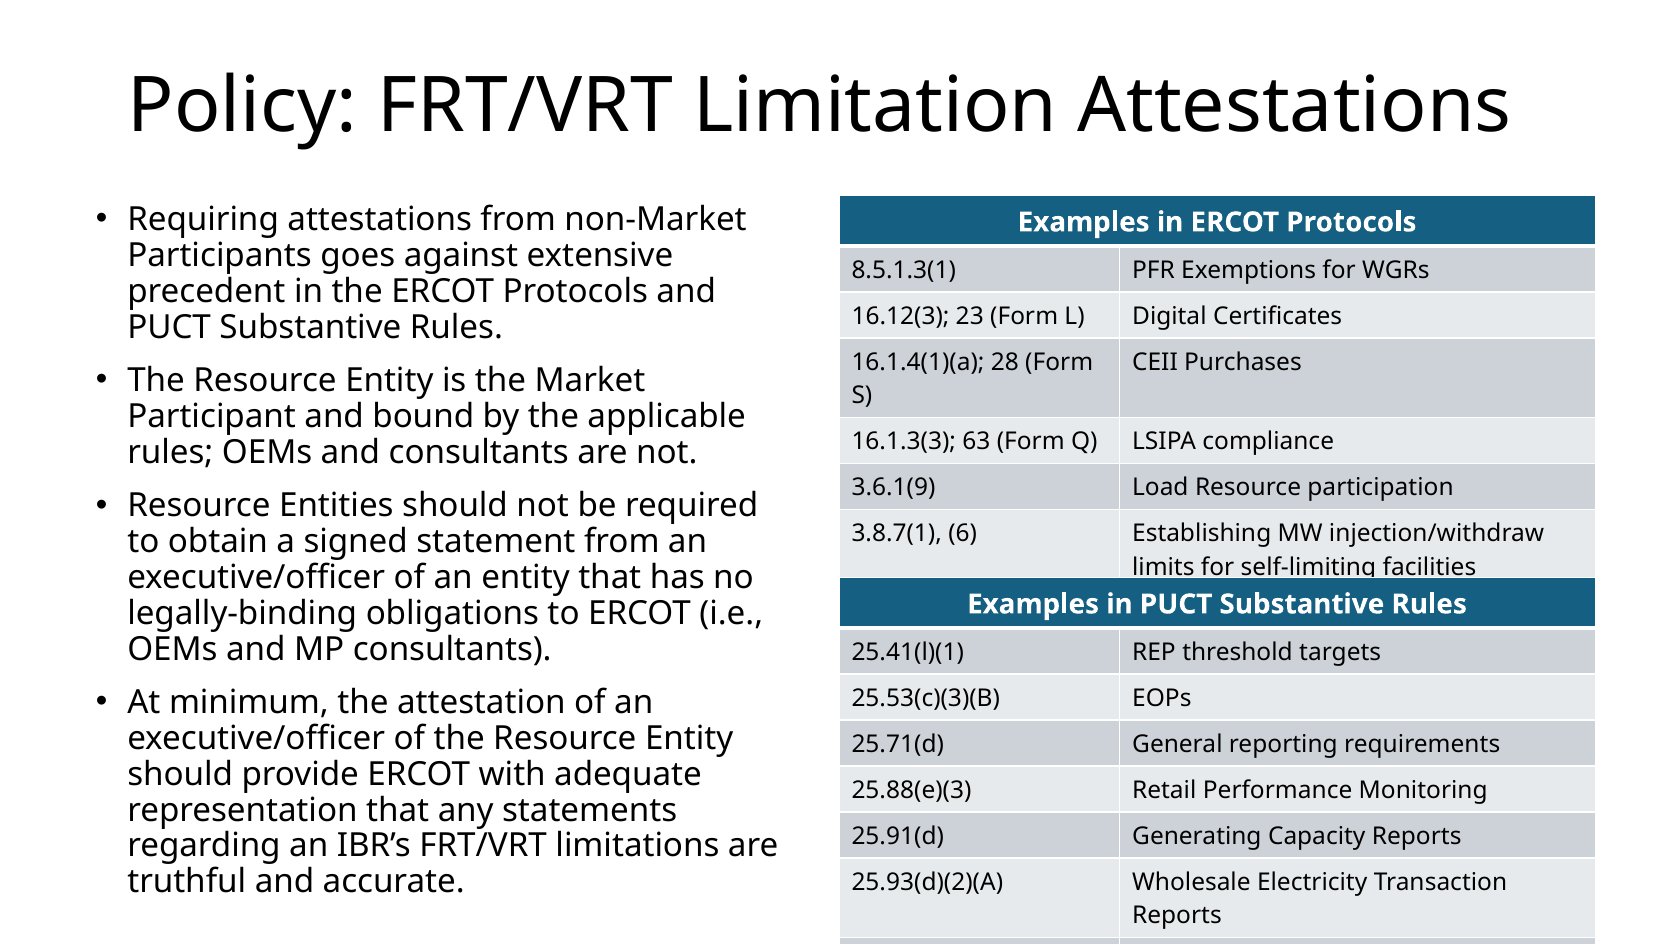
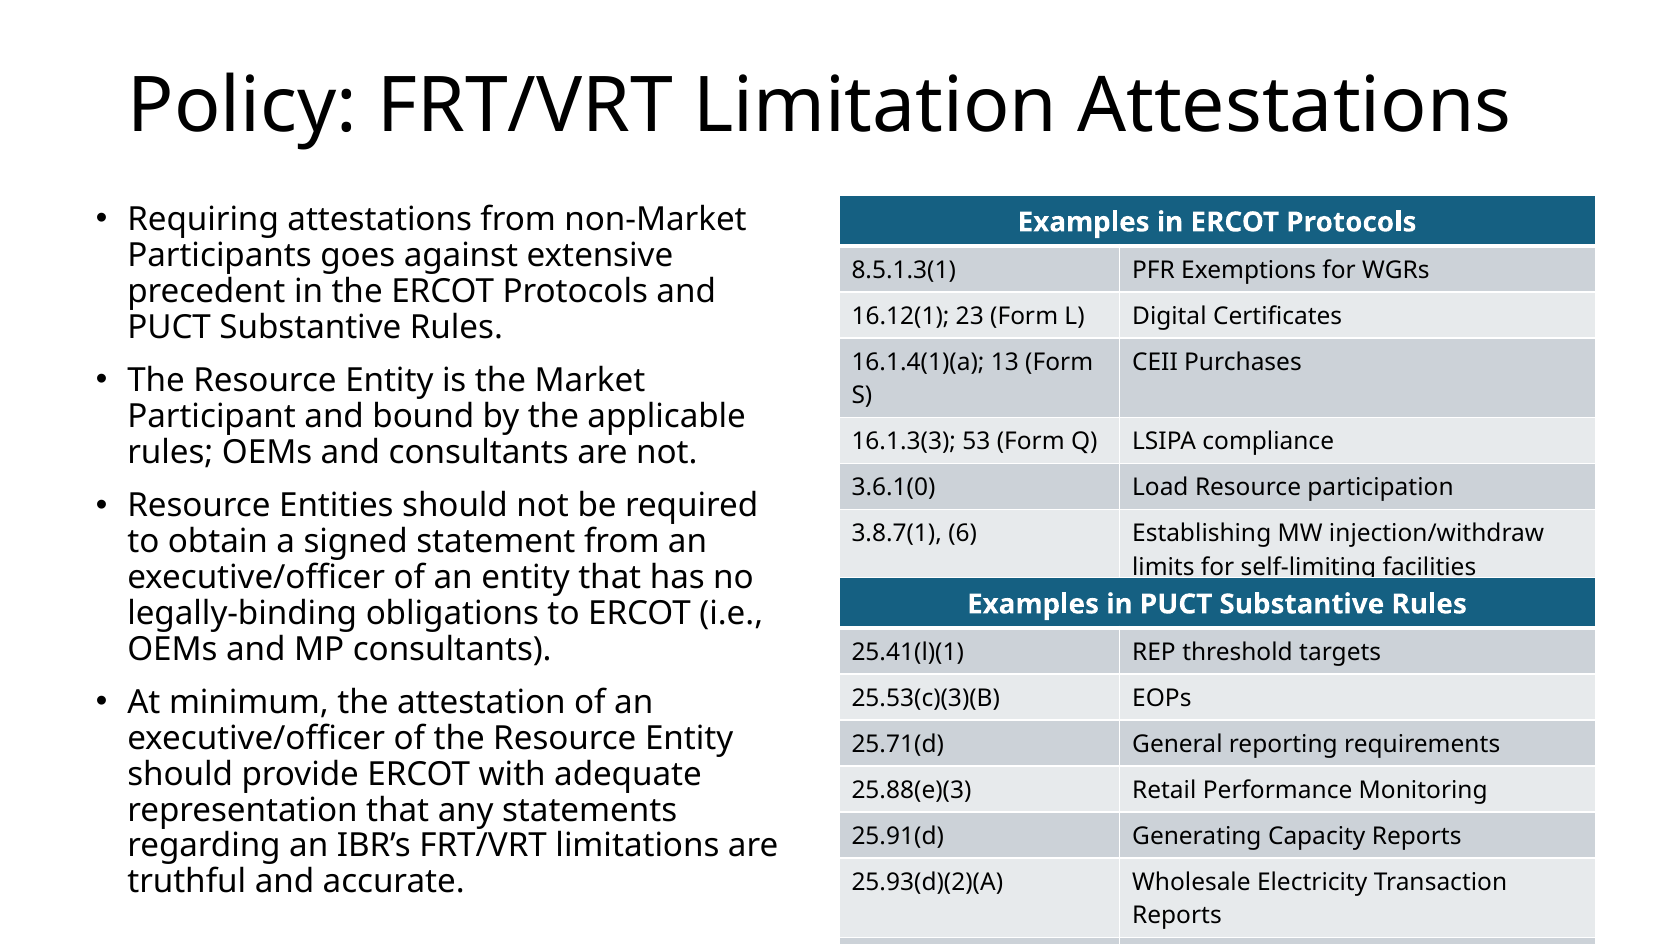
16.12(3: 16.12(3 -> 16.12(1
28: 28 -> 13
63: 63 -> 53
3.6.1(9: 3.6.1(9 -> 3.6.1(0
